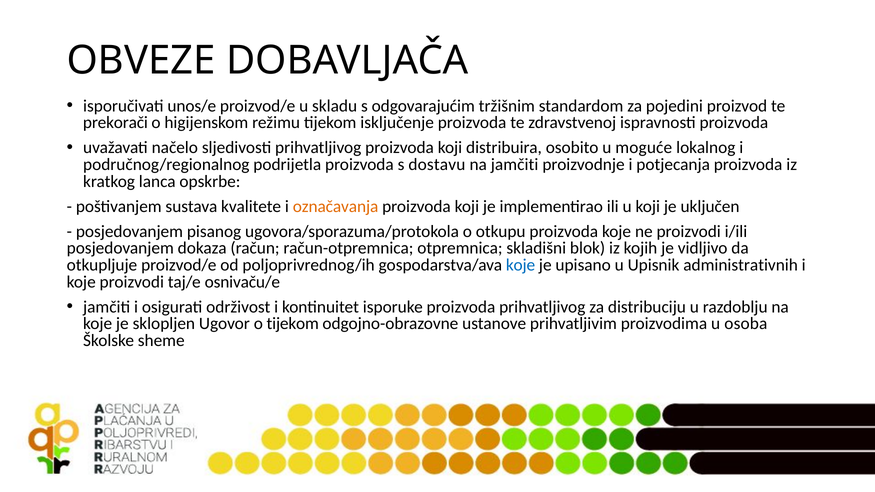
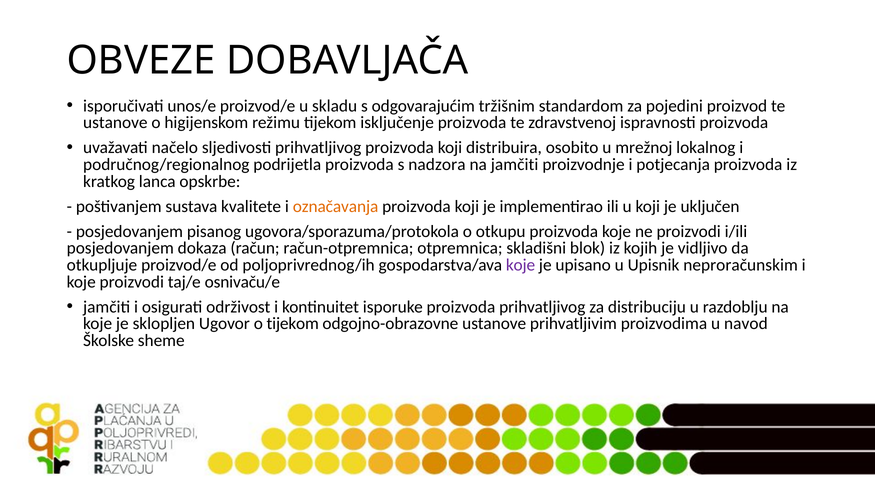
prekorači at (115, 123): prekorači -> ustanove
moguće: moguće -> mrežnoj
dostavu: dostavu -> nadzora
koje at (521, 265) colour: blue -> purple
administrativnih: administrativnih -> neproračunskim
osoba: osoba -> navod
